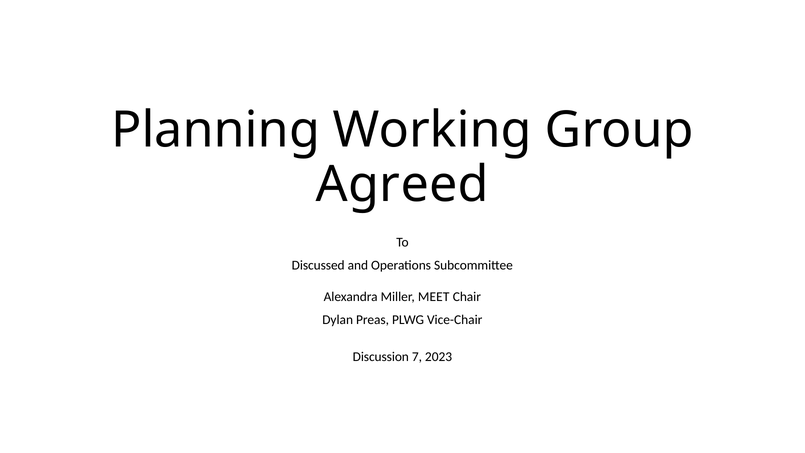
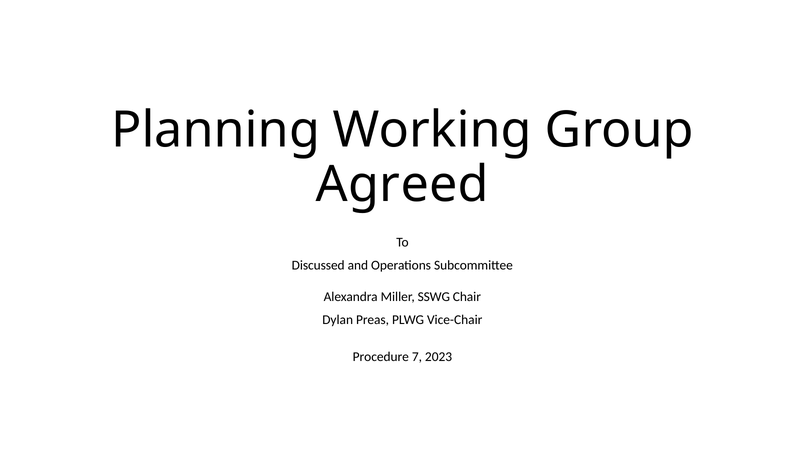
MEET: MEET -> SSWG
Discussion: Discussion -> Procedure
